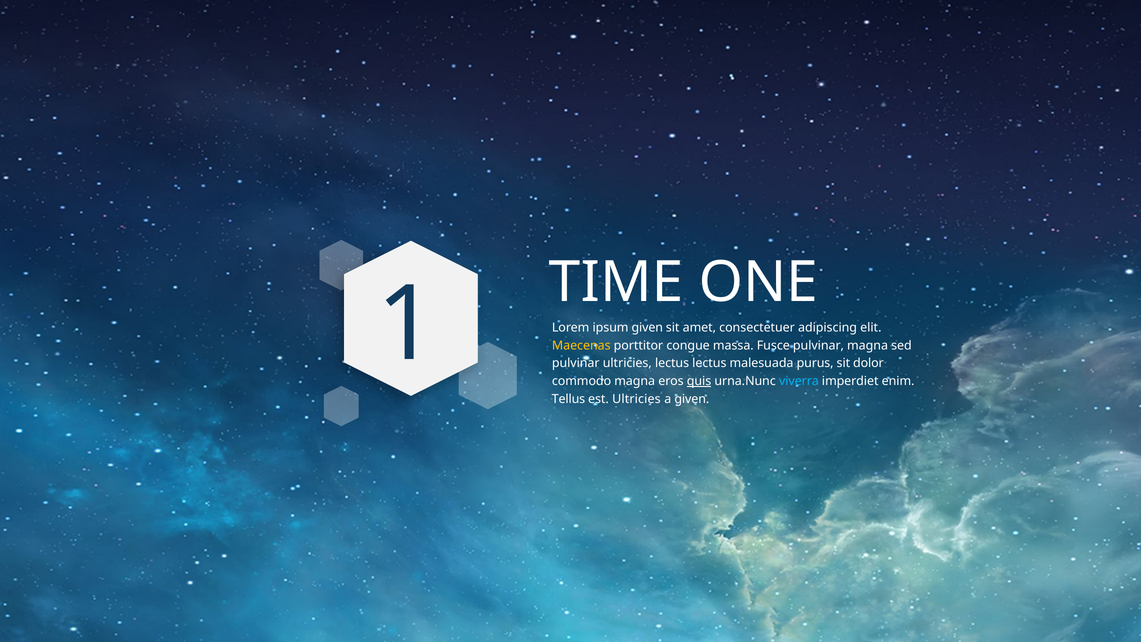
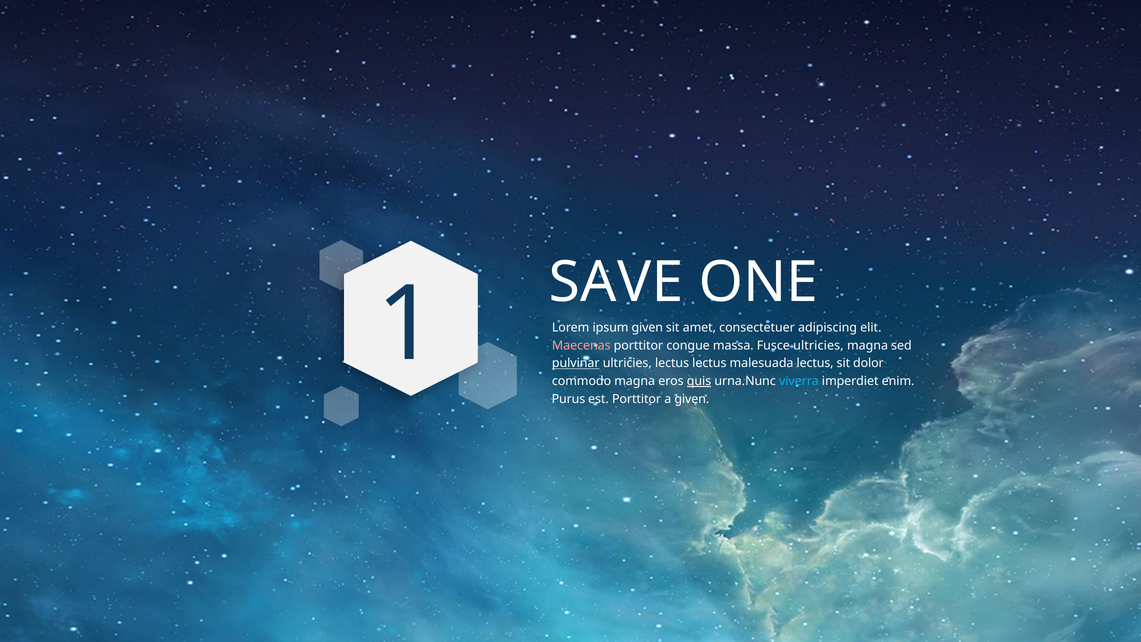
TIME: TIME -> SAVE
Maecenas colour: yellow -> pink
Fusce pulvinar: pulvinar -> ultricies
pulvinar at (576, 363) underline: none -> present
malesuada purus: purus -> lectus
Tellus: Tellus -> Purus
est Ultricies: Ultricies -> Porttitor
